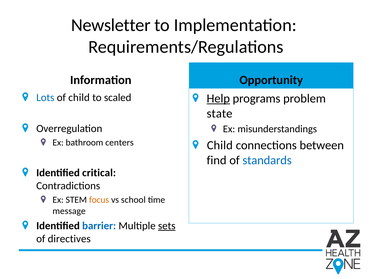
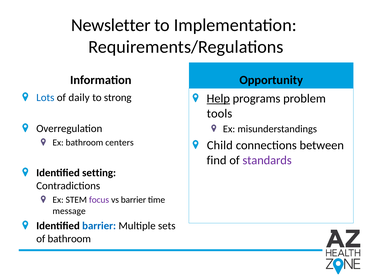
of child: child -> daily
scaled: scaled -> strong
state: state -> tools
standards colour: blue -> purple
critical: critical -> setting
focus colour: orange -> purple
vs school: school -> barrier
sets underline: present -> none
of directives: directives -> bathroom
